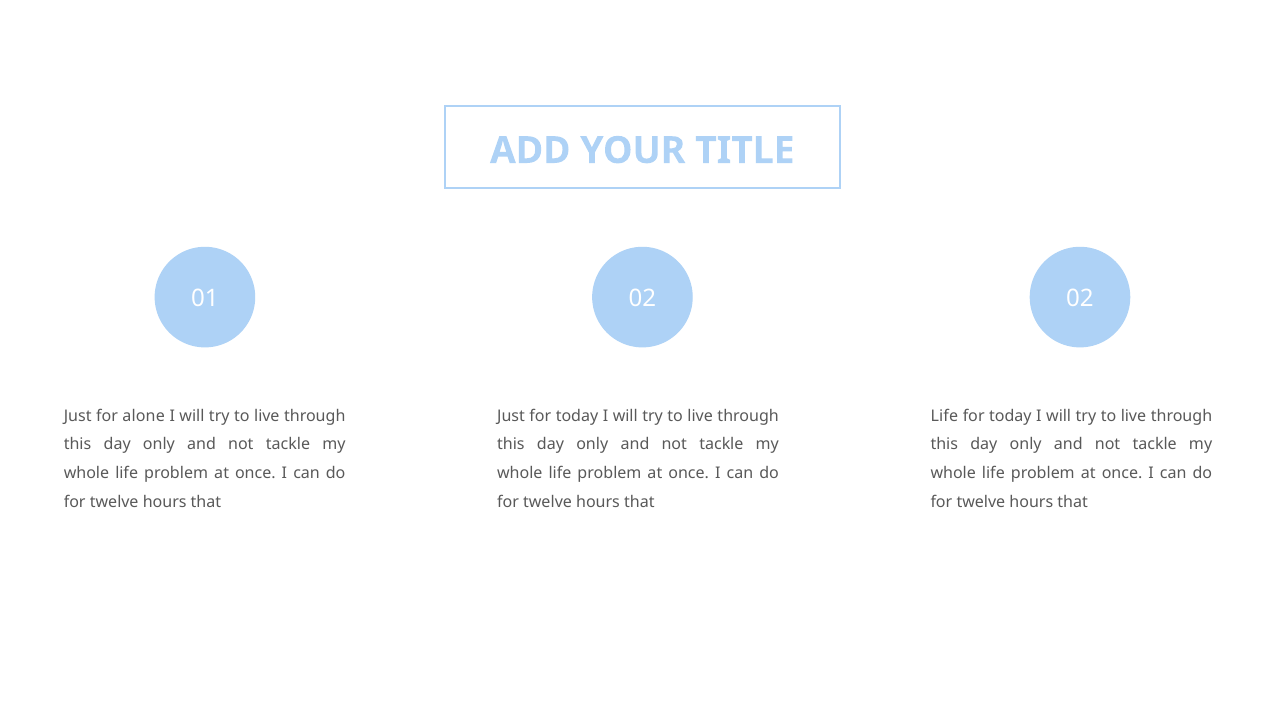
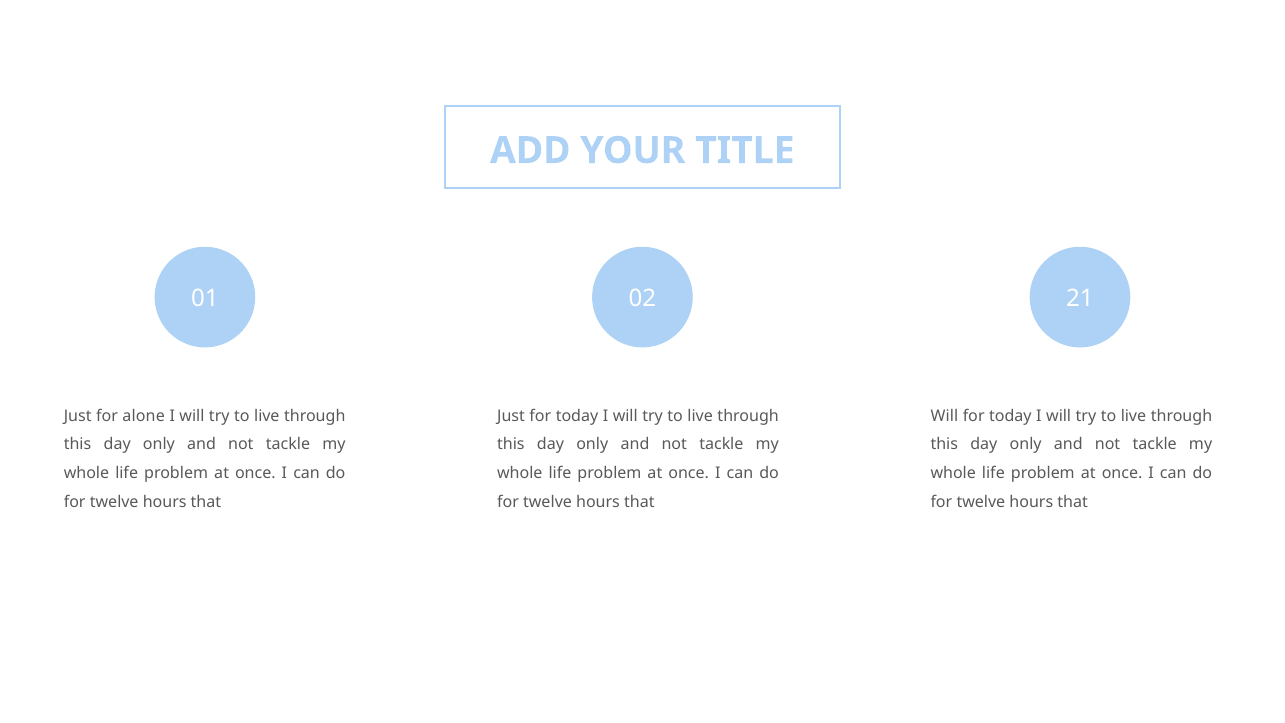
02 02: 02 -> 21
Life at (944, 416): Life -> Will
